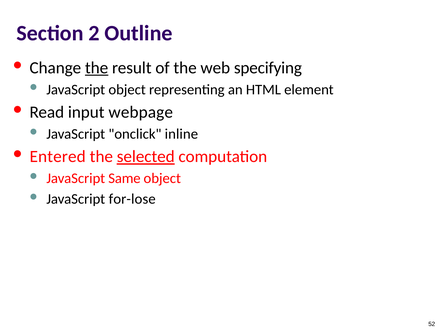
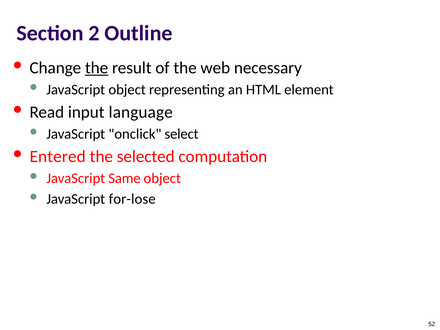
specifying: specifying -> necessary
webpage: webpage -> language
inline: inline -> select
selected underline: present -> none
